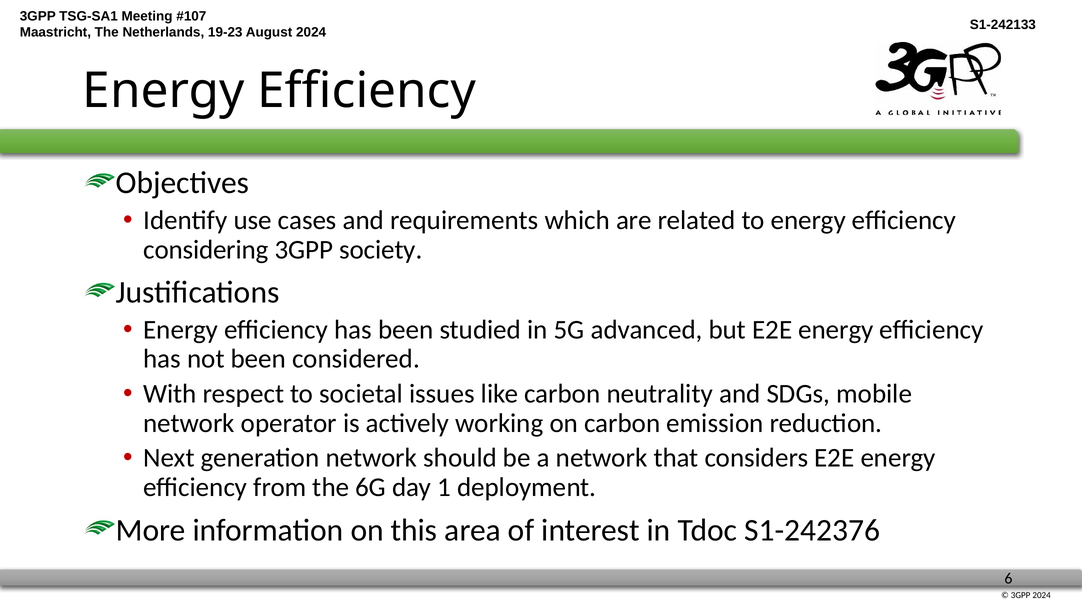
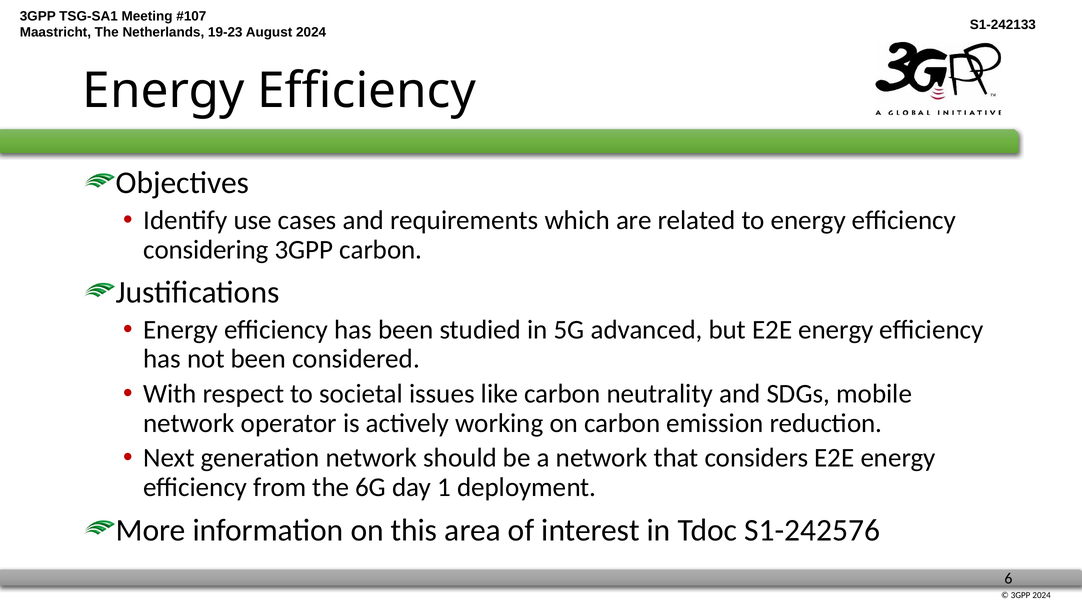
3GPP society: society -> carbon
S1-242376: S1-242376 -> S1-242576
